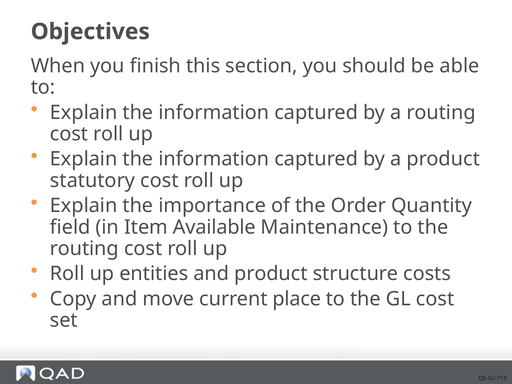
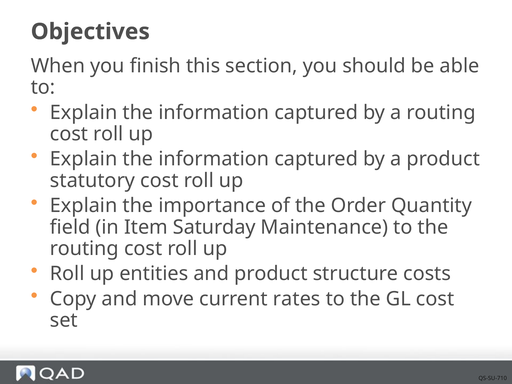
Available: Available -> Saturday
place: place -> rates
